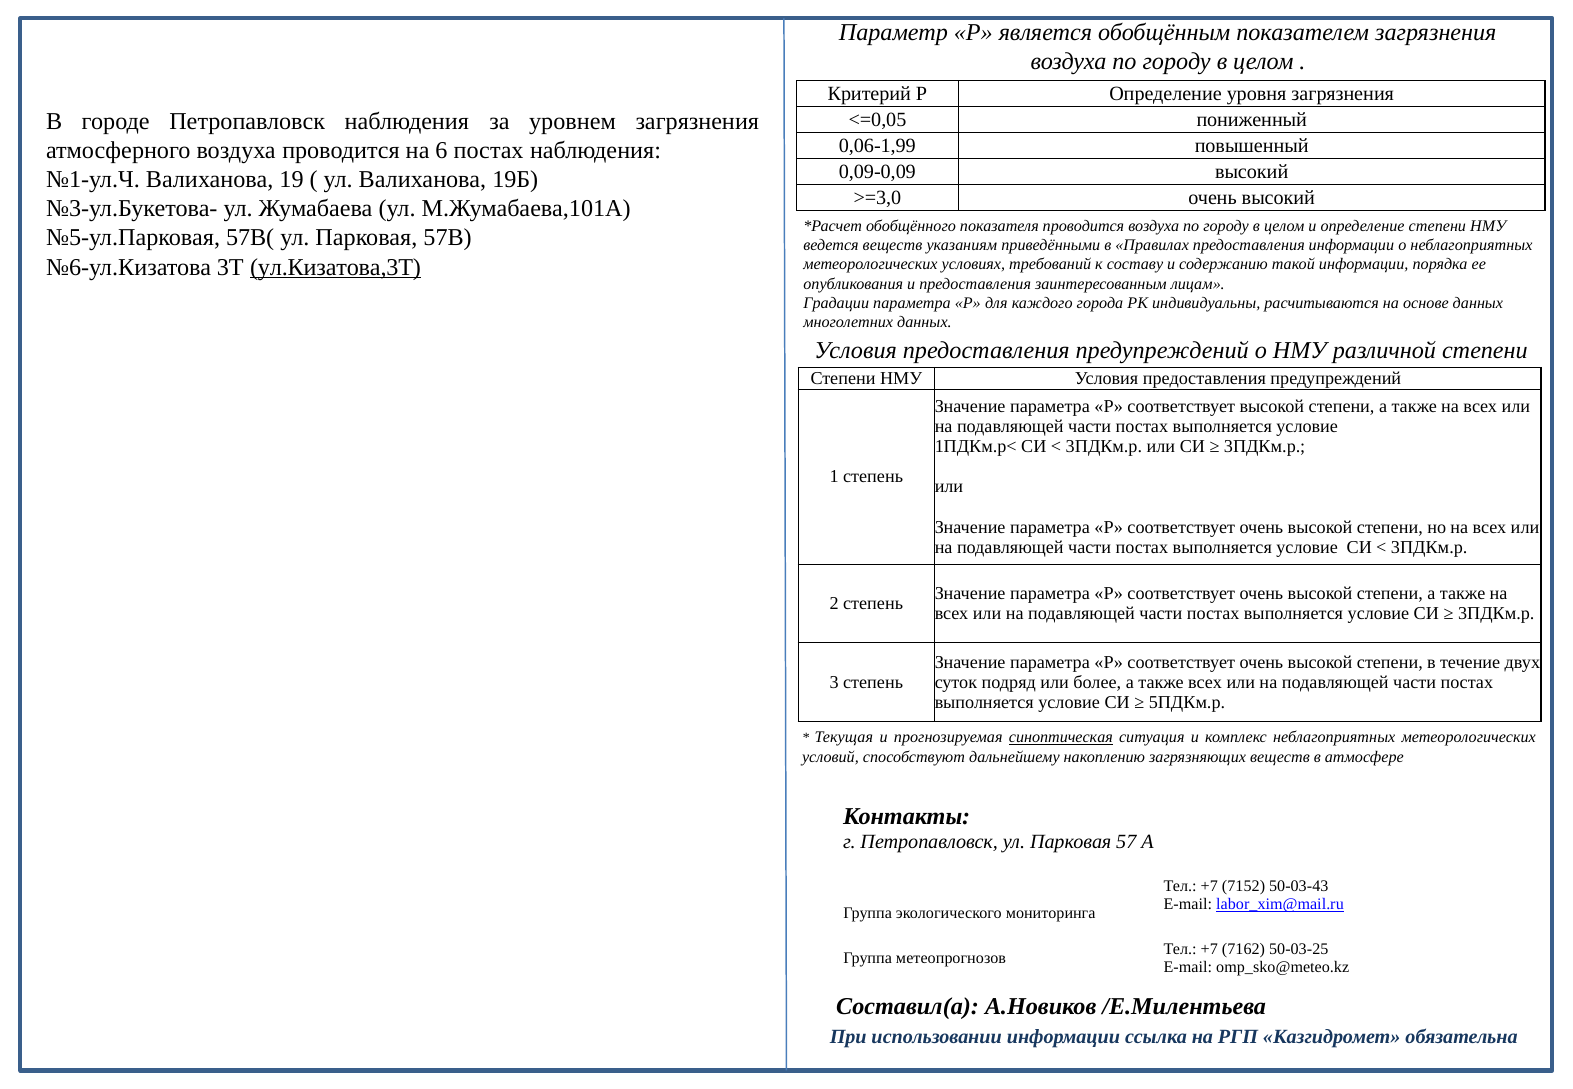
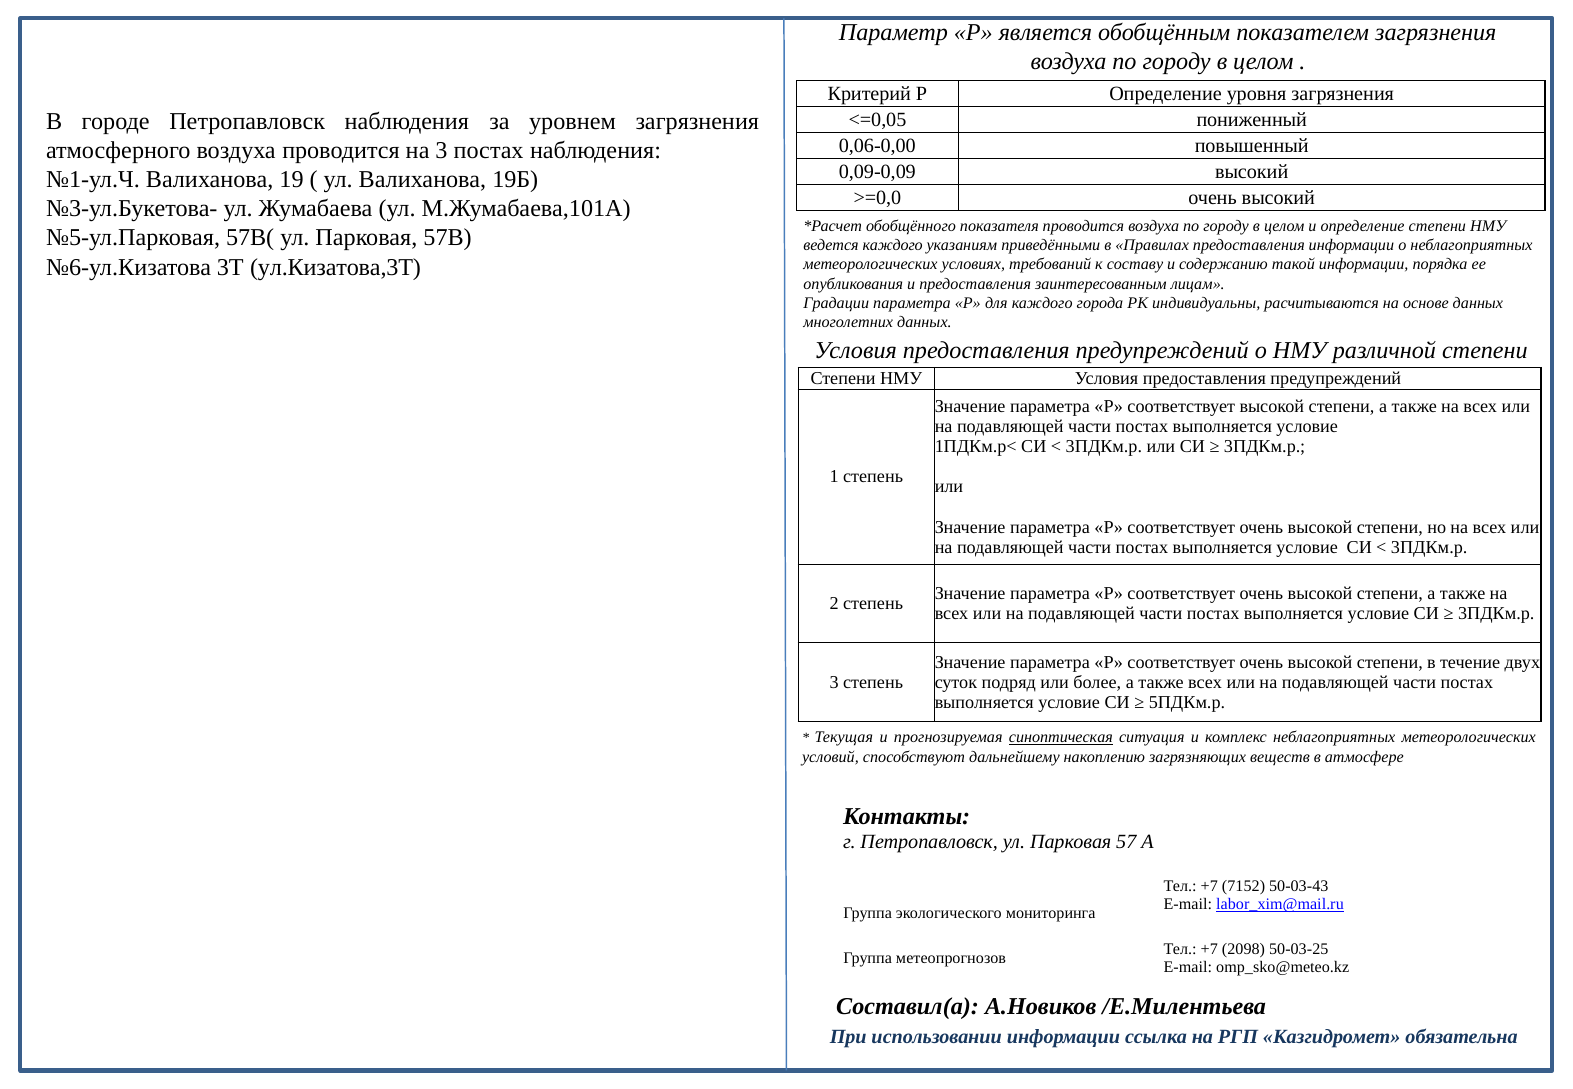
0,06-1,99: 0,06-1,99 -> 0,06-0,00
на 6: 6 -> 3
>=3,0: >=3,0 -> >=0,0
ведется веществ: веществ -> каждого
ул.Кизатова,3Т underline: present -> none
7162: 7162 -> 2098
